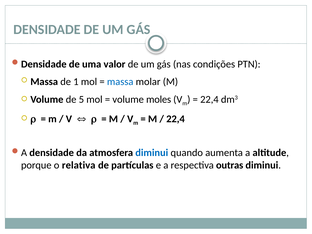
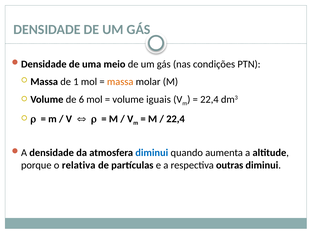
valor: valor -> meio
massa at (120, 82) colour: blue -> orange
5: 5 -> 6
moles: moles -> iguais
